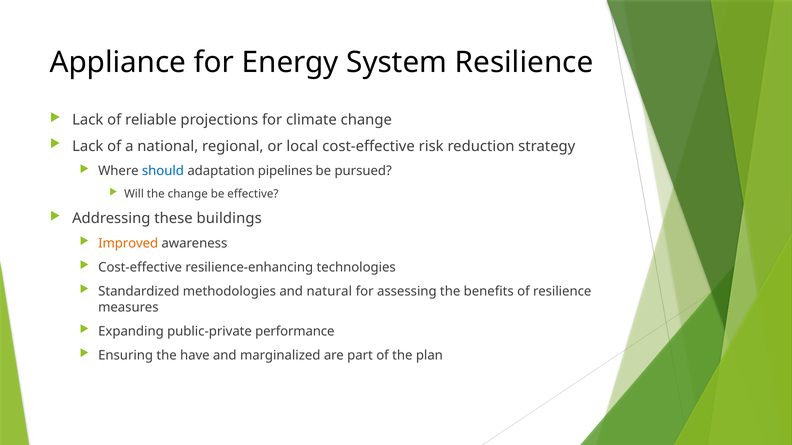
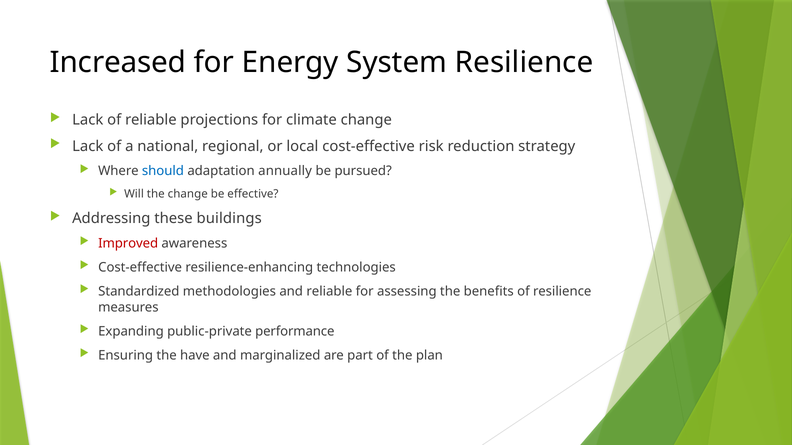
Appliance: Appliance -> Increased
pipelines: pipelines -> annually
Improved colour: orange -> red
and natural: natural -> reliable
